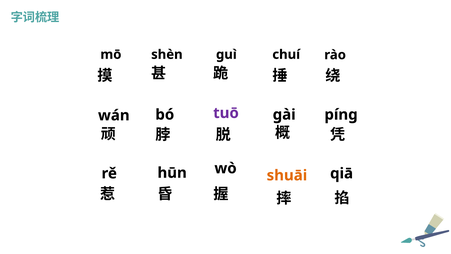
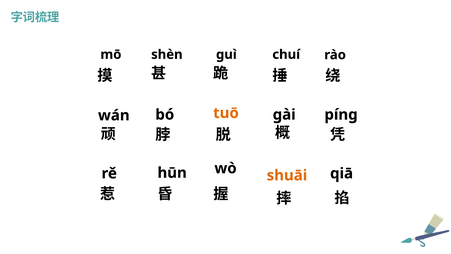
tuō colour: purple -> orange
